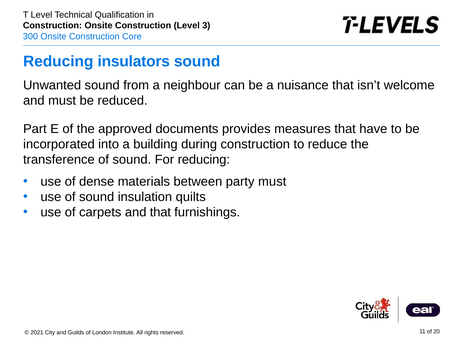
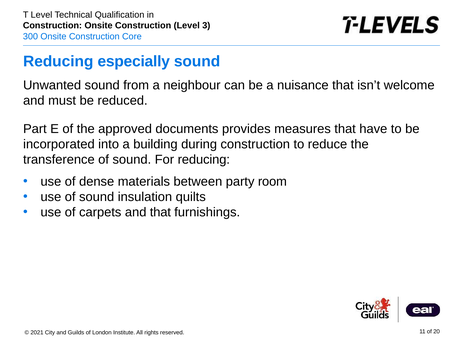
insulators: insulators -> especially
party must: must -> room
